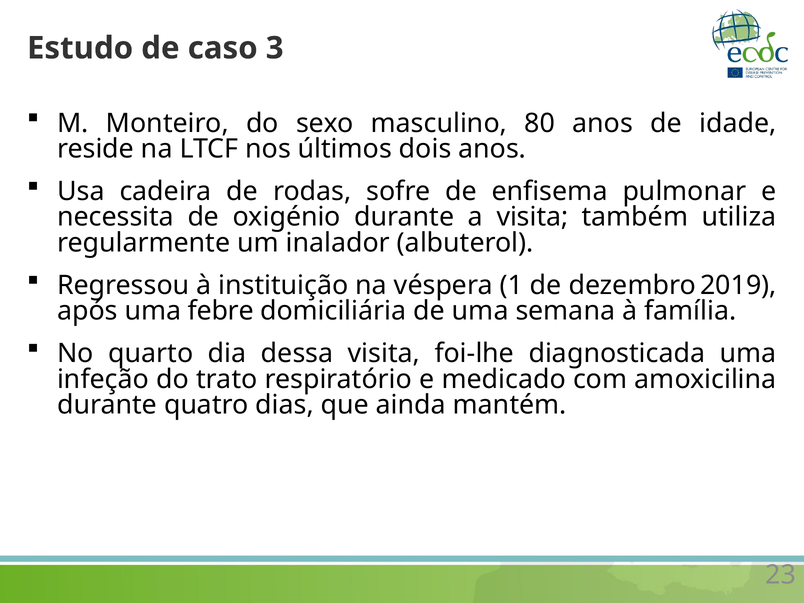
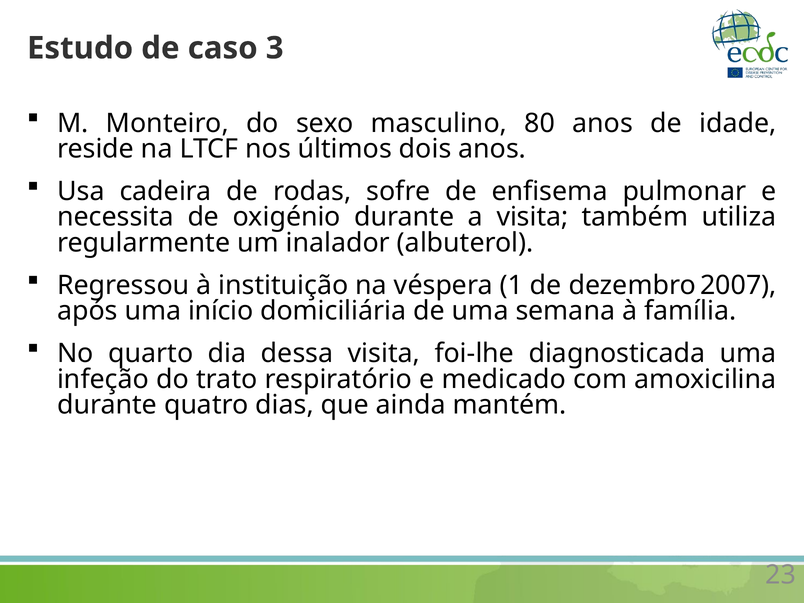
2019: 2019 -> 2007
febre: febre -> início
